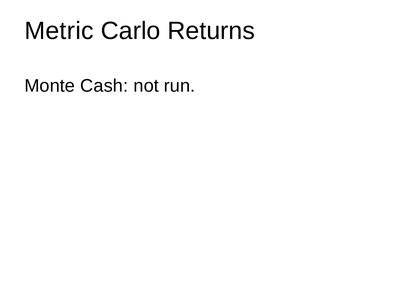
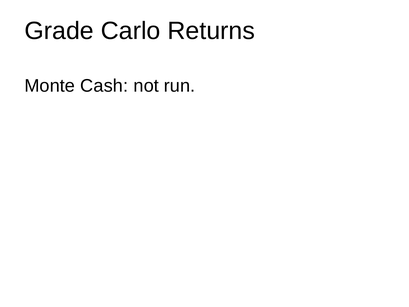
Metric: Metric -> Grade
